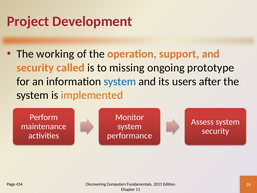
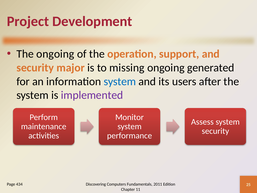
The working: working -> ongoing
called: called -> major
prototype: prototype -> generated
implemented colour: orange -> purple
